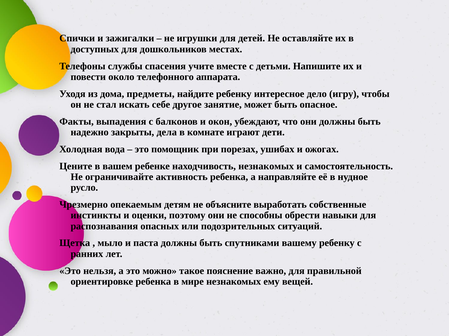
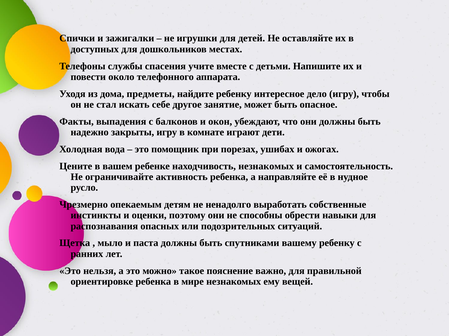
закрыты дела: дела -> игру
объясните: объясните -> ненадолго
